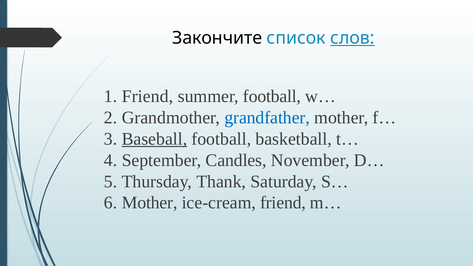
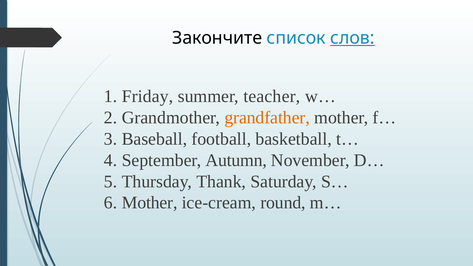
1 Friend: Friend -> Friday
summer football: football -> teacher
grandfather colour: blue -> orange
Baseball underline: present -> none
Candles: Candles -> Autumn
ice-cream friend: friend -> round
